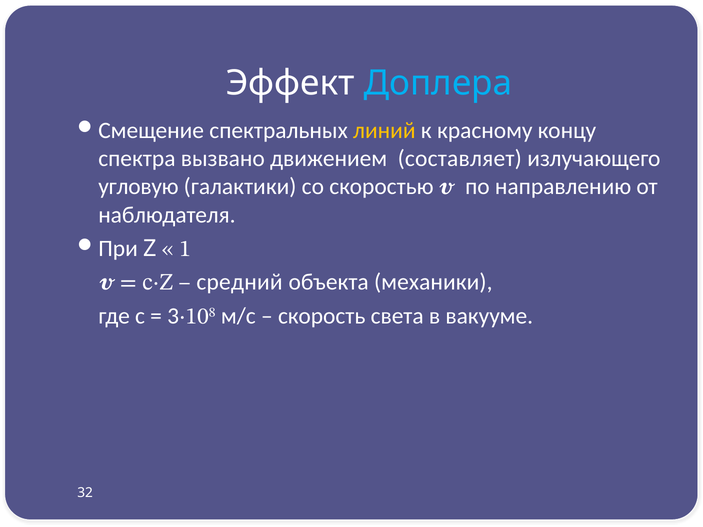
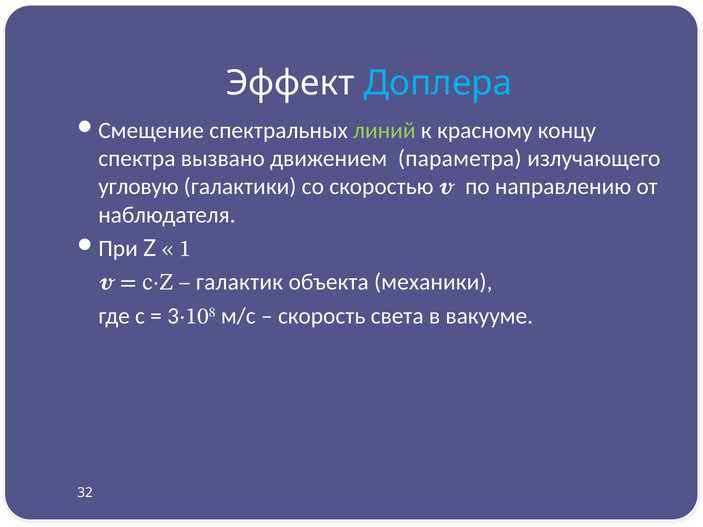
линий colour: yellow -> light green
составляет: составляет -> параметра
средний: средний -> галактик
